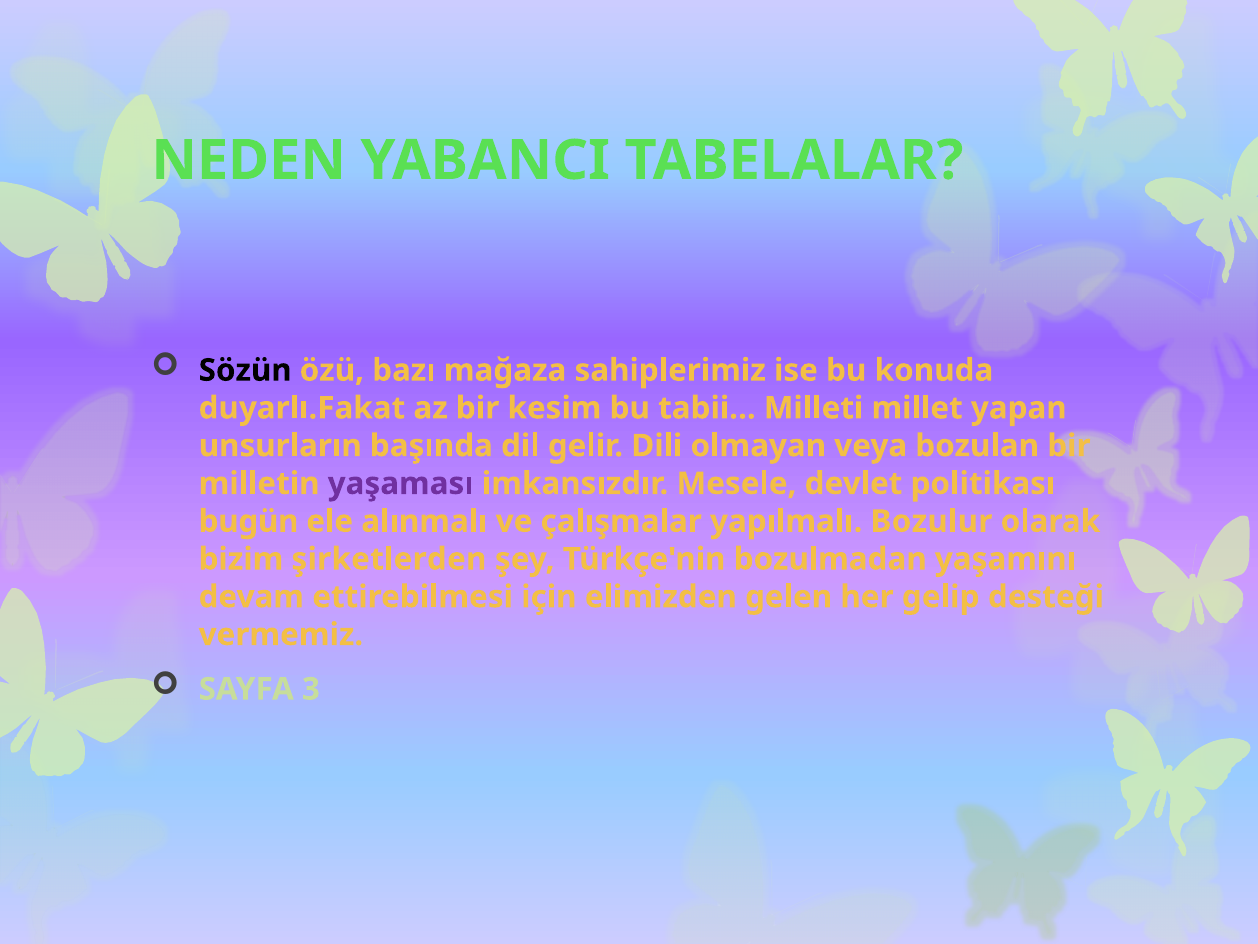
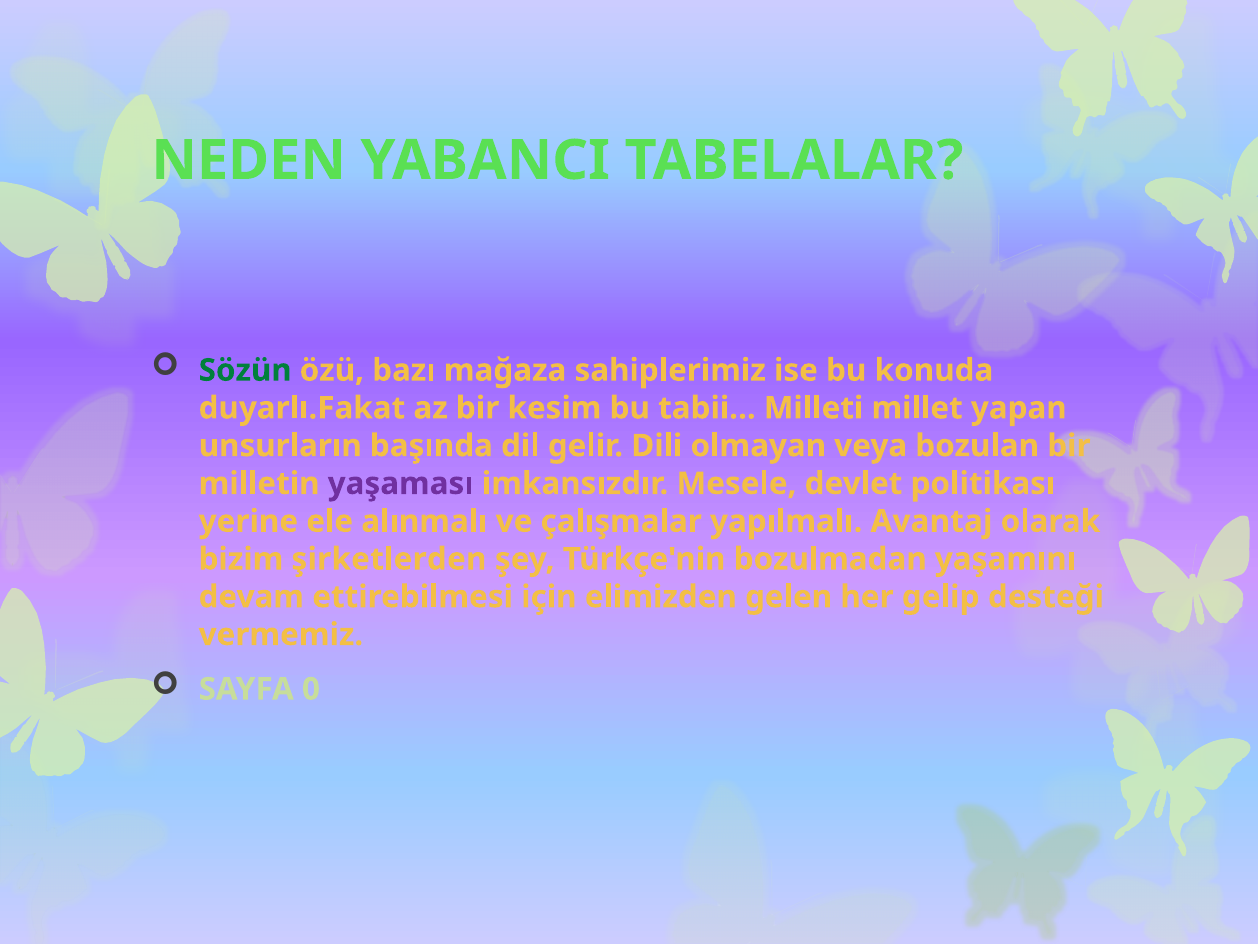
Sözün colour: black -> green
bugün: bugün -> yerine
Bozulur: Bozulur -> Avantaj
3: 3 -> 0
